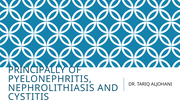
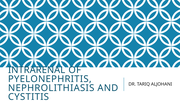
PRINCIPALLY: PRINCIPALLY -> INTRARENAL
